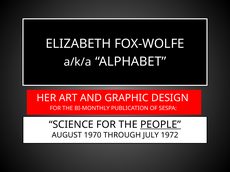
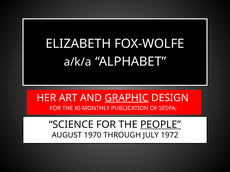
GRAPHIC underline: none -> present
